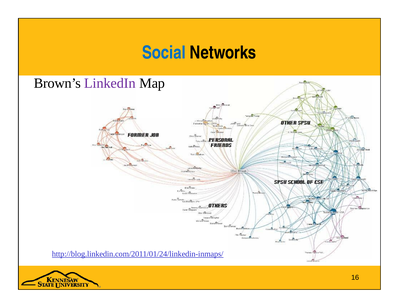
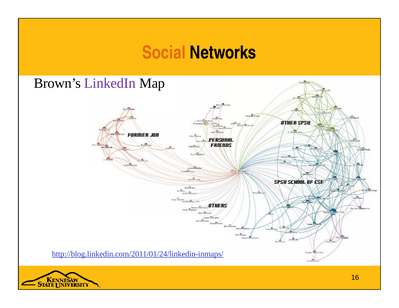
Social colour: blue -> orange
